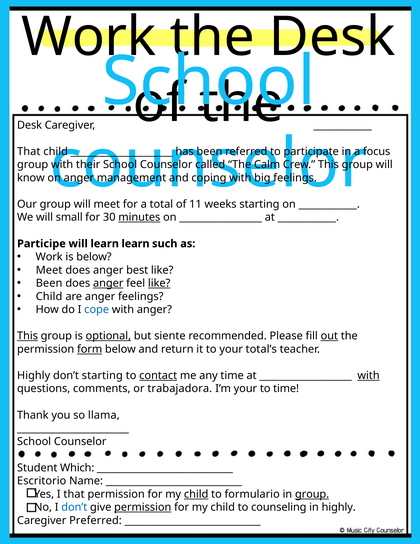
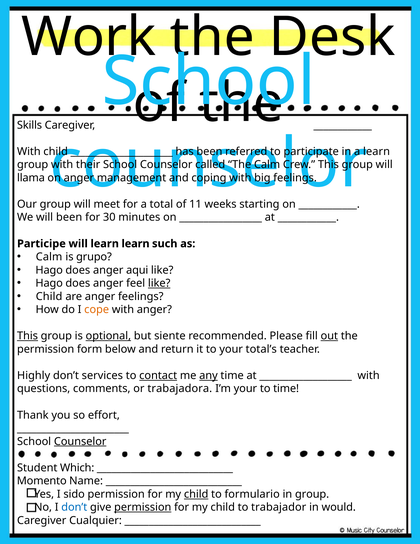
Desk at (30, 125): Desk -> Skills
That at (29, 151): That -> With
focus at (377, 151): focus -> learn
know: know -> llama
will small: small -> been
minutes underline: present -> none
Work at (49, 257): Work -> Calm
is below: below -> grupo
Meet at (49, 270): Meet -> Hago
best: best -> aqui
Been at (49, 283): Been -> Hago
anger at (108, 283) underline: present -> none
cope colour: blue -> orange
form underline: present -> none
don’t starting: starting -> services
any underline: none -> present
with at (369, 375) underline: present -> none
llama: llama -> effort
Counselor at (80, 441) underline: none -> present
Escritorio: Escritorio -> Momento
I that: that -> sido
group at (312, 494) underline: present -> none
counseling: counseling -> trabajador
in highly: highly -> would
Preferred: Preferred -> Cualquier
